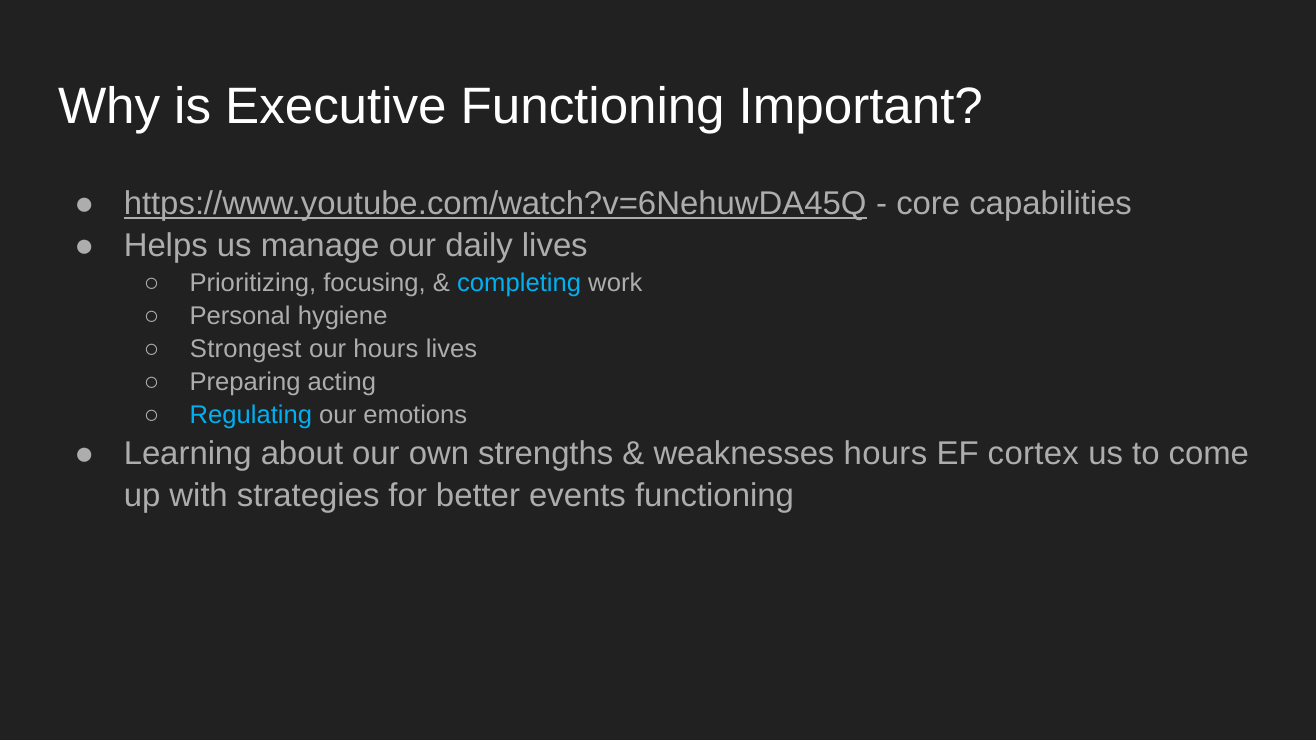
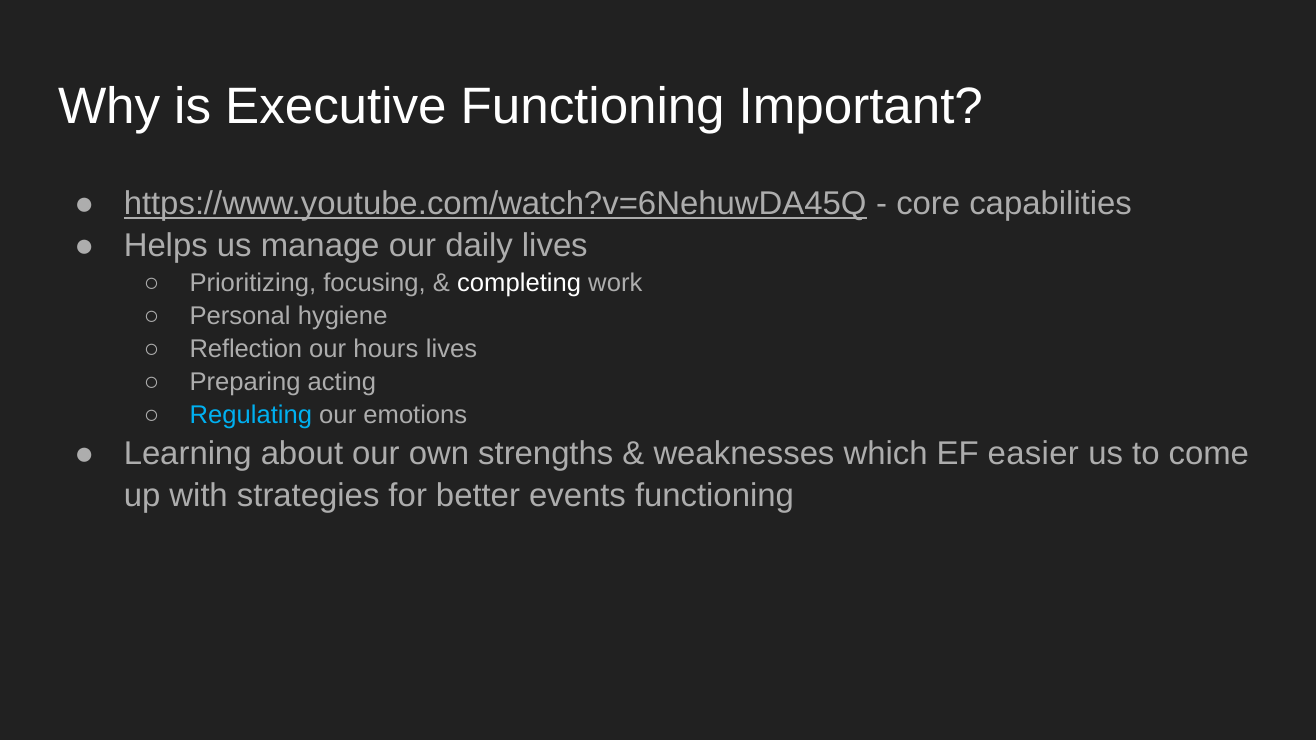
completing colour: light blue -> white
Strongest: Strongest -> Reflection
weaknesses hours: hours -> which
cortex: cortex -> easier
